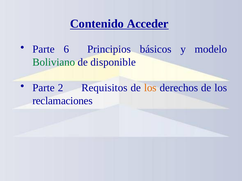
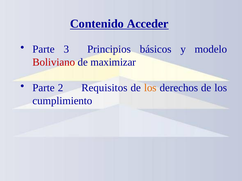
6: 6 -> 3
Boliviano colour: green -> red
disponible: disponible -> maximizar
reclamaciones: reclamaciones -> cumplimiento
